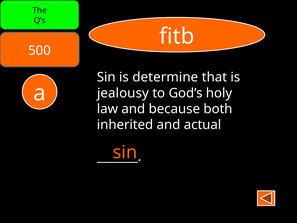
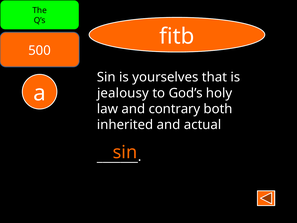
determine: determine -> yourselves
because: because -> contrary
